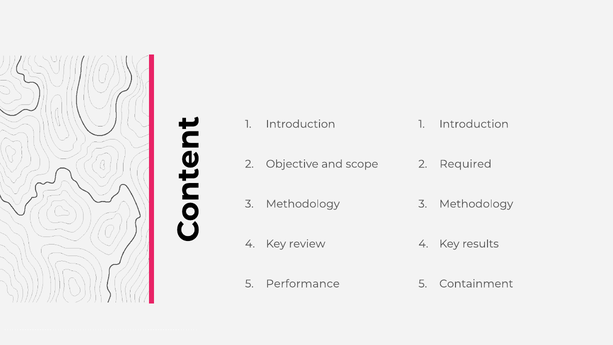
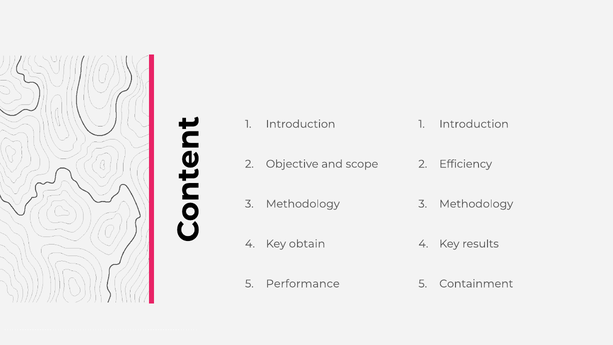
Required: Required -> Efficiency
review: review -> obtain
